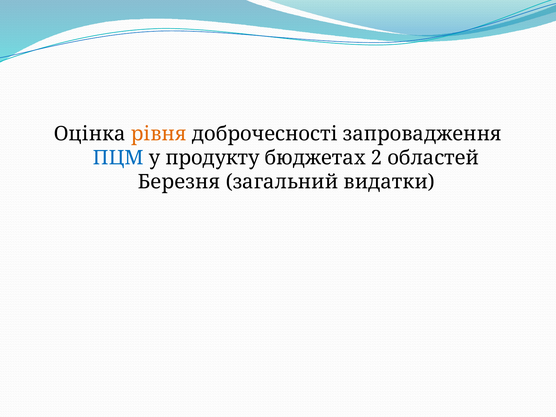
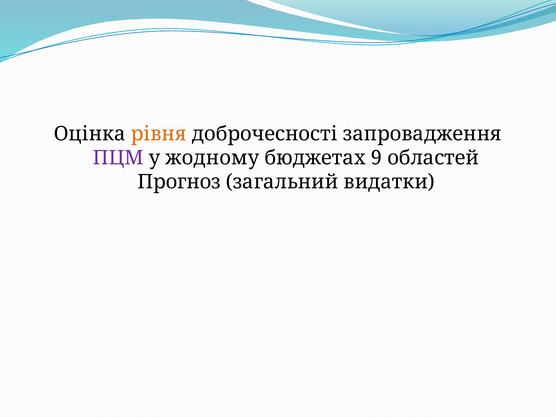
ПЦМ colour: blue -> purple
продукту: продукту -> жодному
2: 2 -> 9
Березня: Березня -> Прогноз
